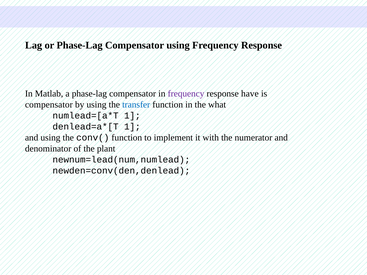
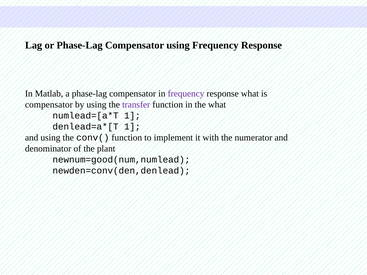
response have: have -> what
transfer colour: blue -> purple
newnum=lead(num,numlead: newnum=lead(num,numlead -> newnum=good(num,numlead
